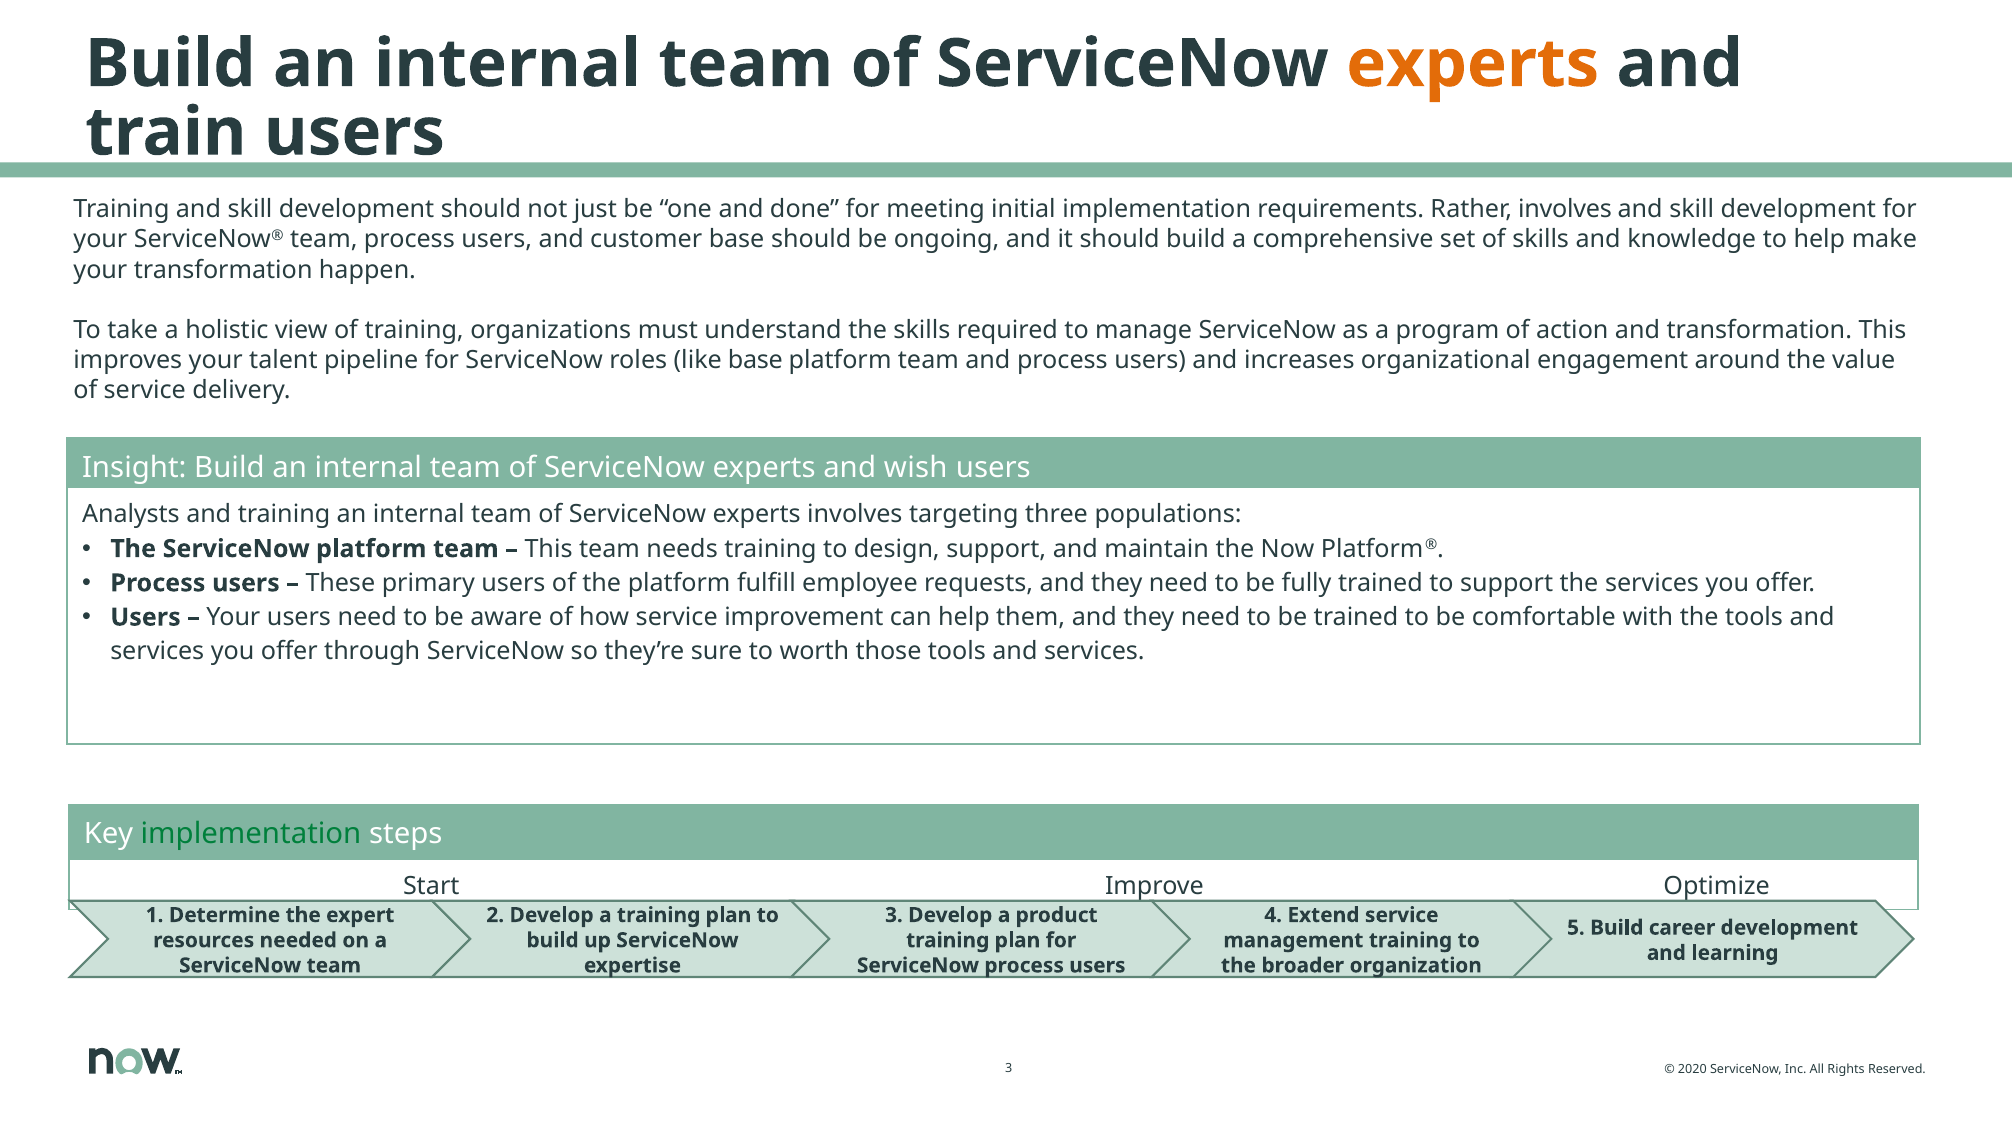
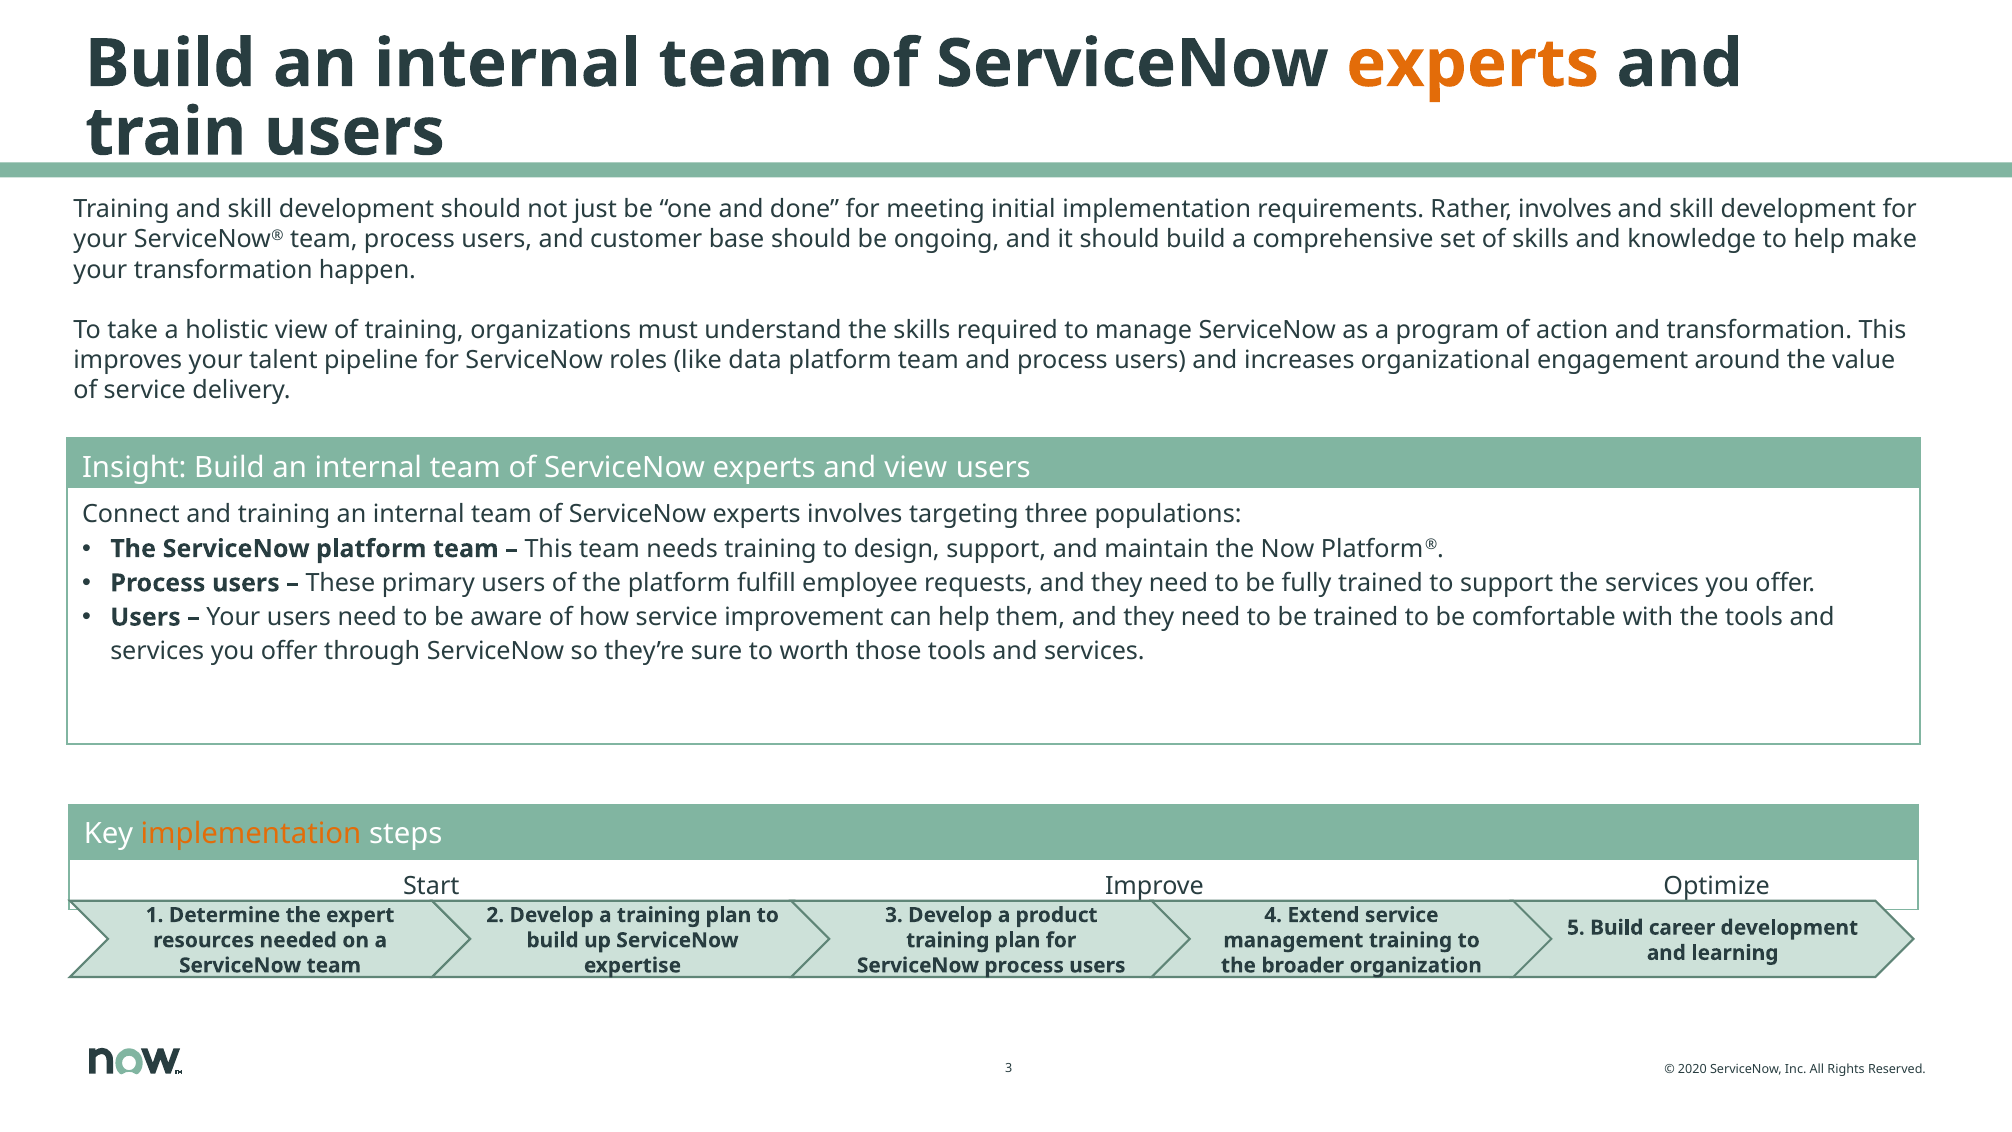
like base: base -> data
and wish: wish -> view
Analysts: Analysts -> Connect
implementation at (251, 834) colour: green -> orange
